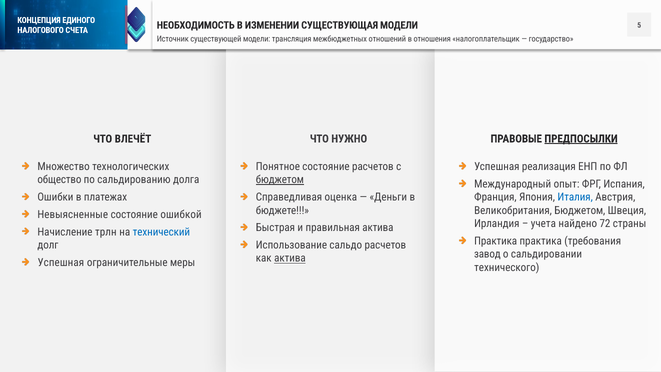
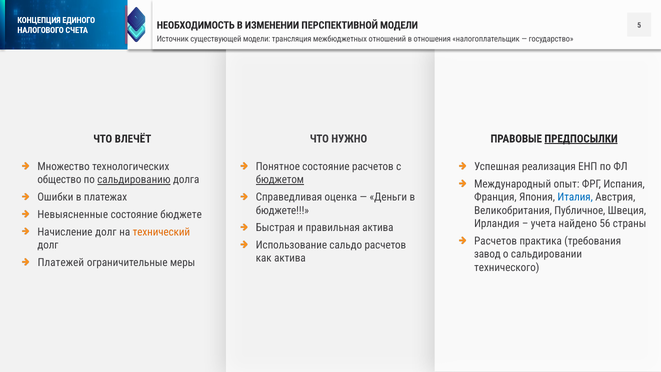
СУЩЕСТВУЮЩАЯ: СУЩЕСТВУЮЩАЯ -> ПЕРСПЕКТИВНОЙ
сальдированию underline: none -> present
Великобритания Бюджетом: Бюджетом -> Публичное
состояние ошибкой: ошибкой -> бюджете
72: 72 -> 56
Начисление трлн: трлн -> долг
технический colour: blue -> orange
Практика at (496, 241): Практика -> Расчетов
актива at (290, 258) underline: present -> none
Успешная at (61, 262): Успешная -> Платежей
